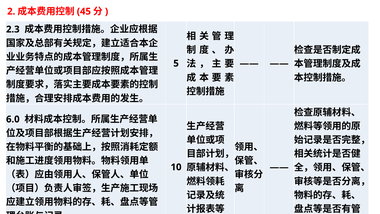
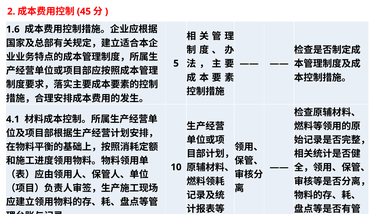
2.3: 2.3 -> 1.6
6.0: 6.0 -> 4.1
